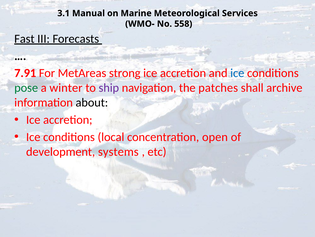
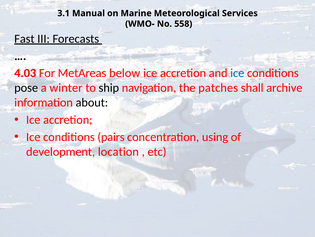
7.91: 7.91 -> 4.03
strong: strong -> below
pose colour: green -> black
ship colour: purple -> black
local: local -> pairs
open: open -> using
systems: systems -> location
